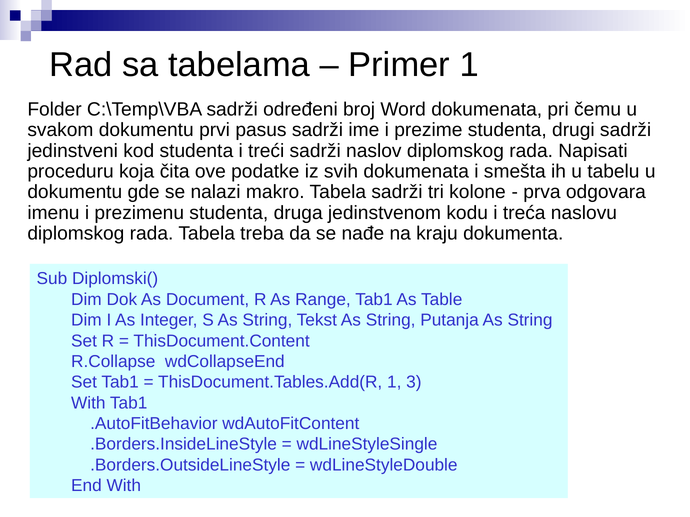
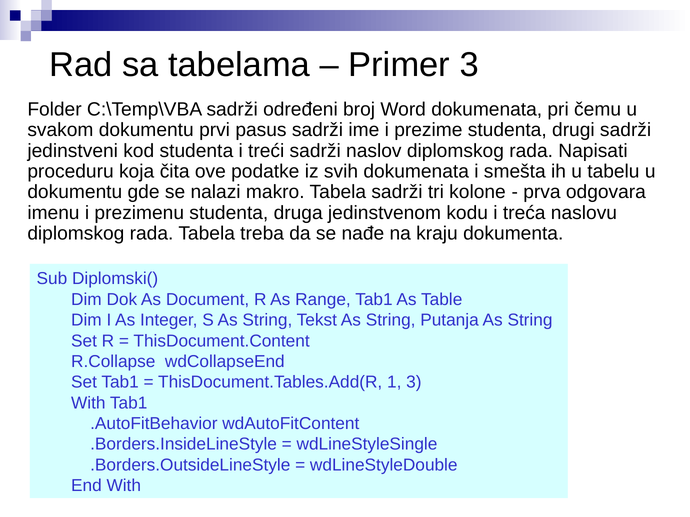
Primer 1: 1 -> 3
